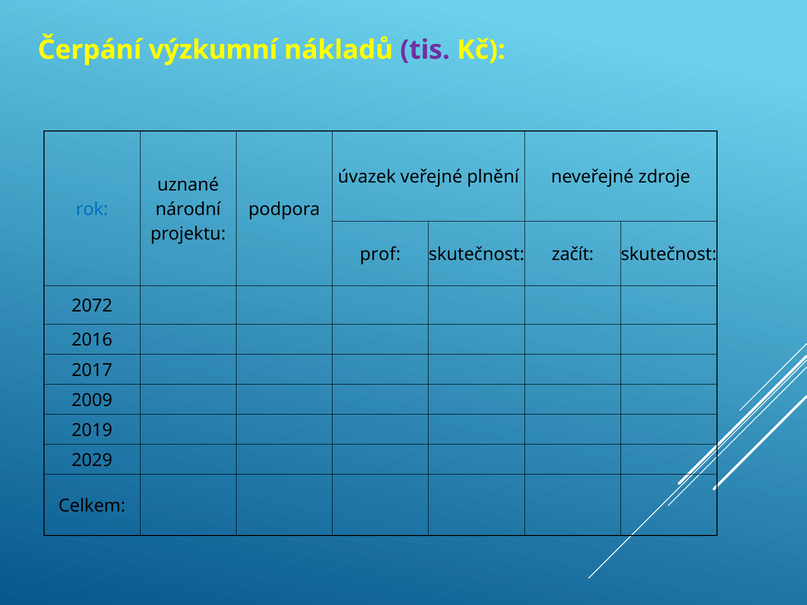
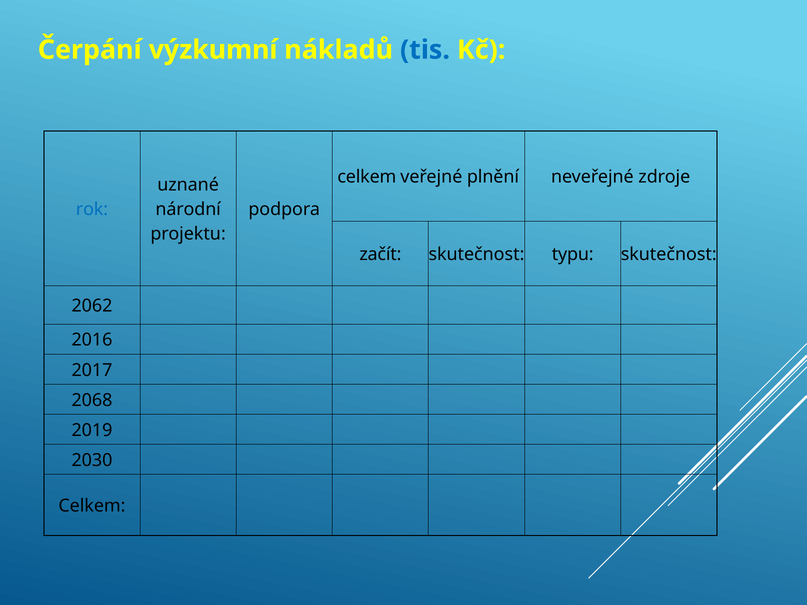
tis colour: purple -> blue
úvazek at (367, 177): úvazek -> celkem
prof: prof -> začít
začít: začít -> typu
2072: 2072 -> 2062
2009: 2009 -> 2068
2029: 2029 -> 2030
